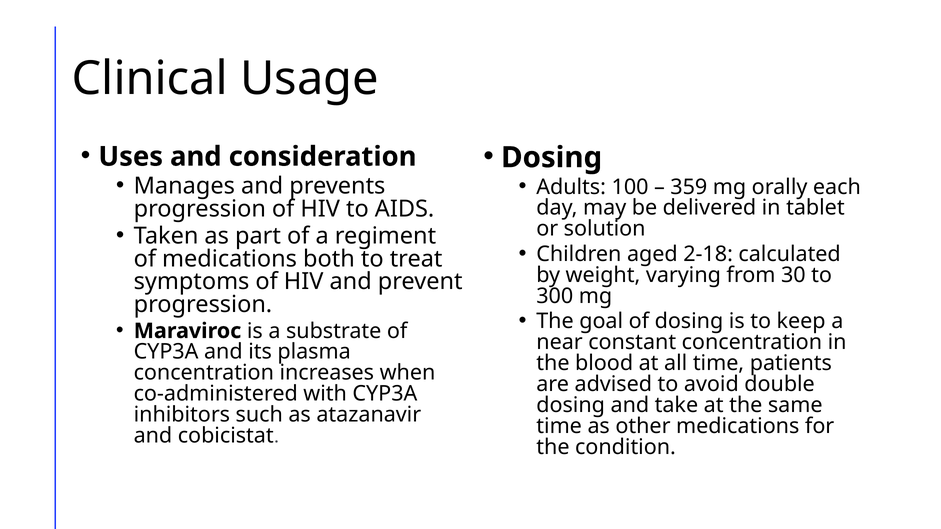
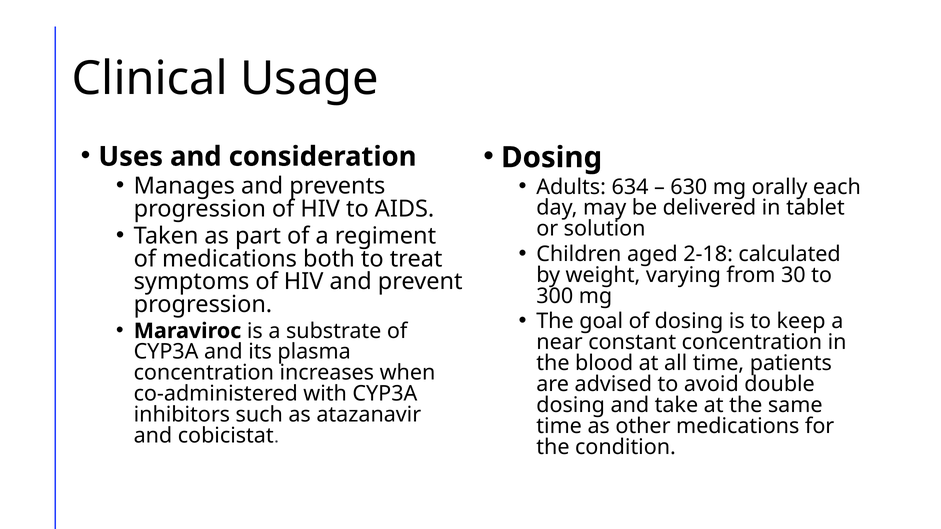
100: 100 -> 634
359: 359 -> 630
